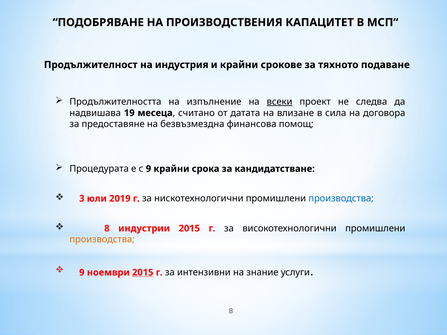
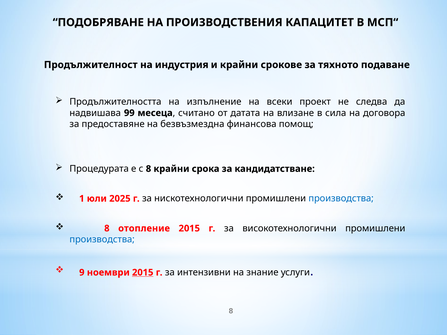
всеки underline: present -> none
19: 19 -> 99
с 9: 9 -> 8
3: 3 -> 1
2019: 2019 -> 2025
индустрии: индустрии -> отопление
производства at (102, 240) colour: orange -> blue
